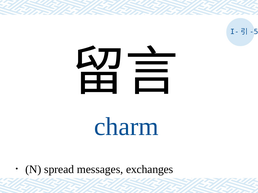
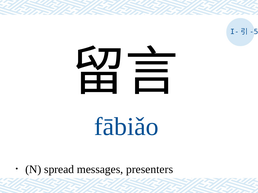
charm: charm -> fābiǎo
exchanges: exchanges -> presenters
